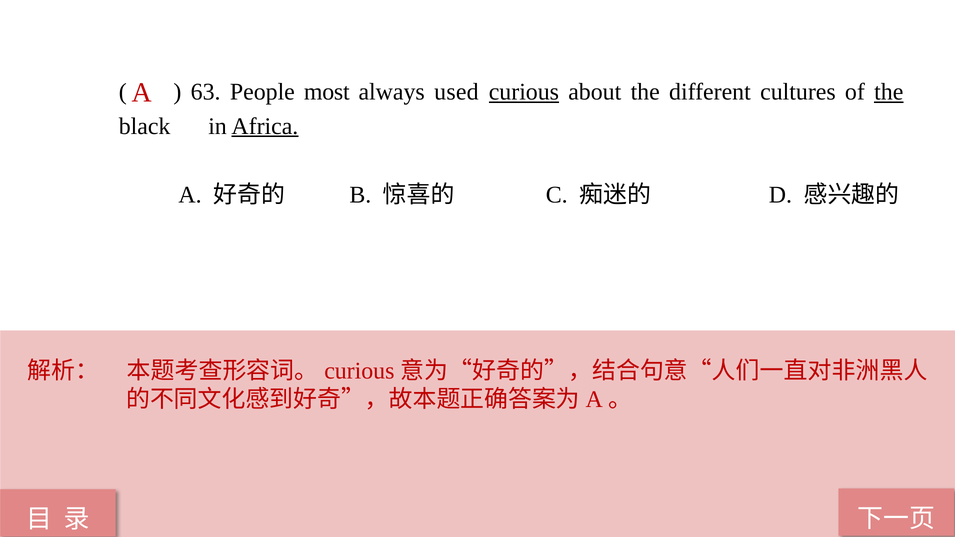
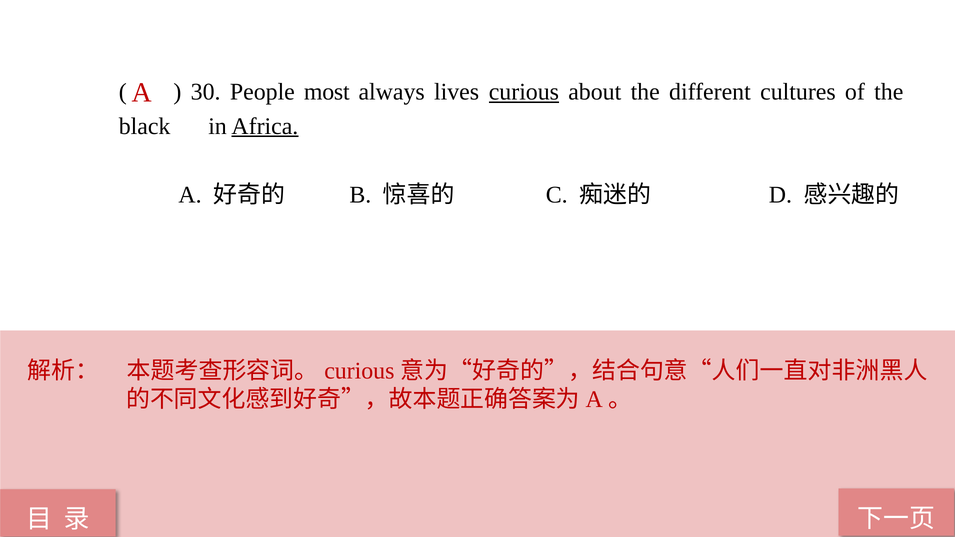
63: 63 -> 30
used: used -> lives
the at (889, 92) underline: present -> none
